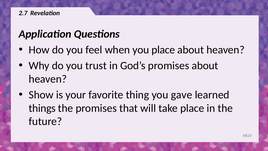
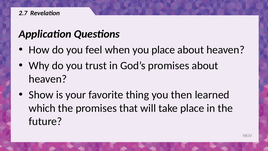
gave: gave -> then
things: things -> which
